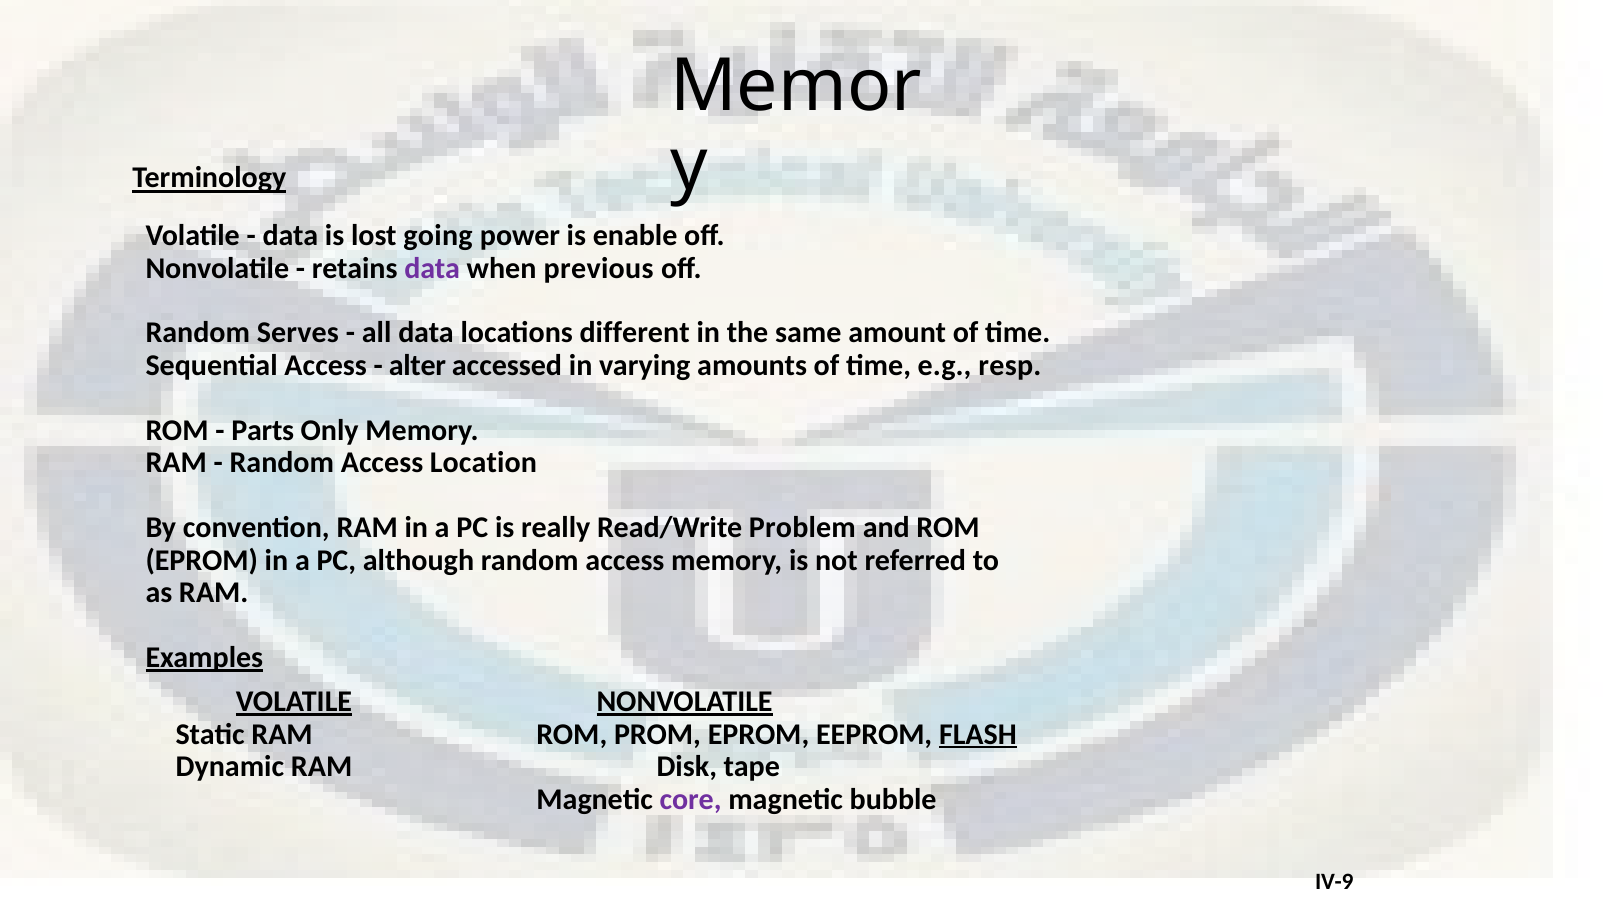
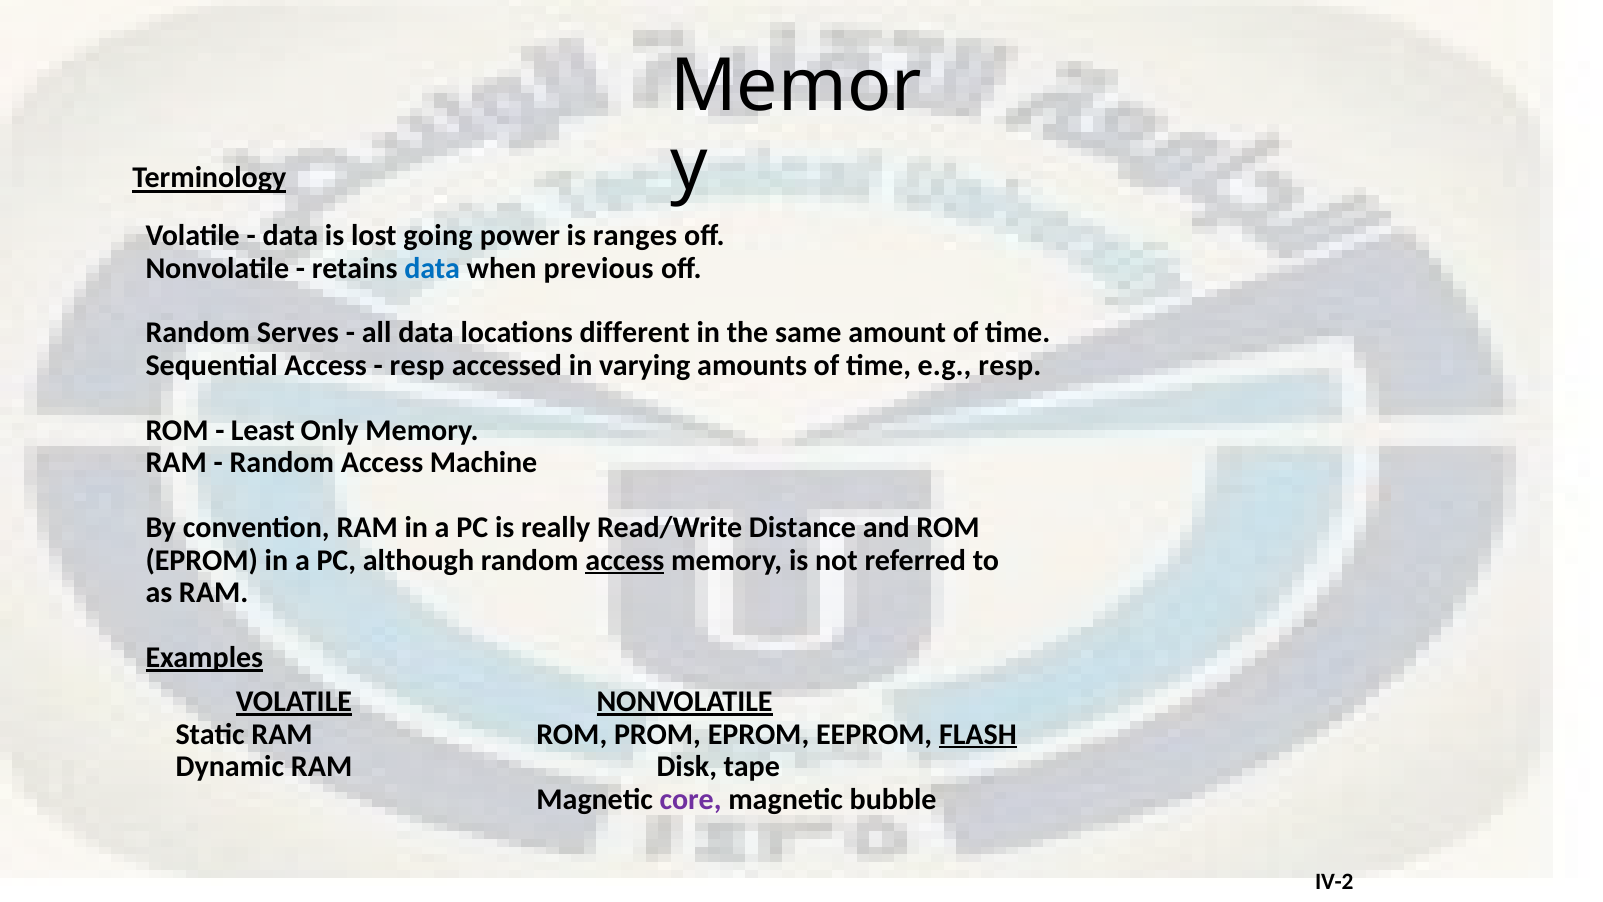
enable: enable -> ranges
data at (432, 268) colour: purple -> blue
alter at (417, 365): alter -> resp
Parts: Parts -> Least
Location: Location -> Machine
Problem: Problem -> Distance
access at (625, 560) underline: none -> present
IV-9: IV-9 -> IV-2
